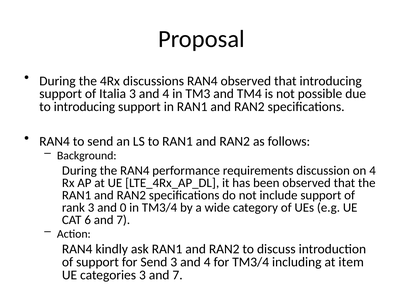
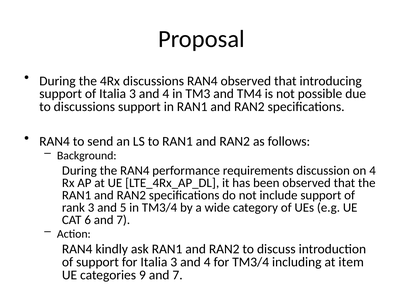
to introducing: introducing -> discussions
0: 0 -> 5
for Send: Send -> Italia
categories 3: 3 -> 9
